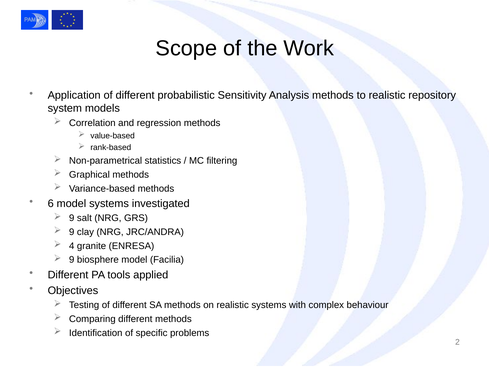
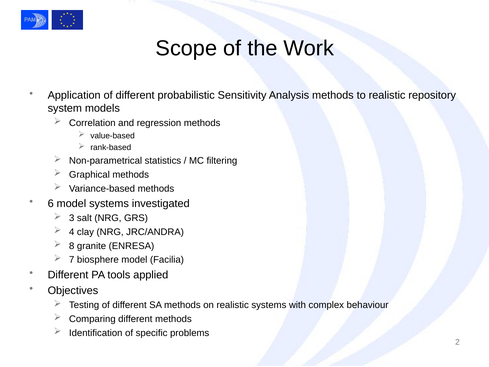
9 at (72, 218): 9 -> 3
9 at (72, 232): 9 -> 4
4: 4 -> 8
9 at (72, 260): 9 -> 7
